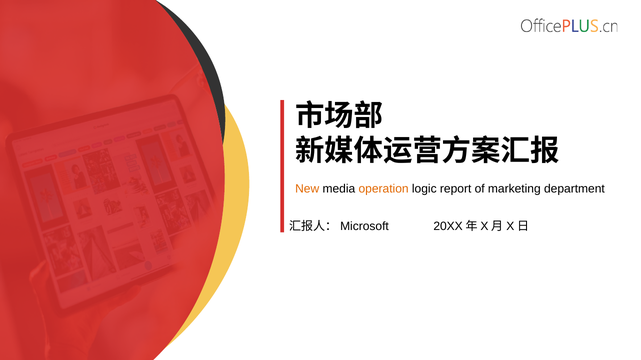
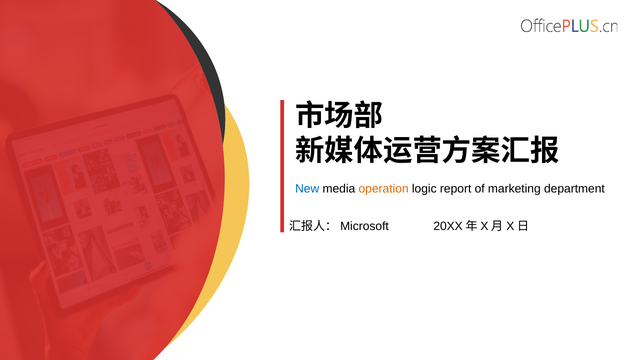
New colour: orange -> blue
